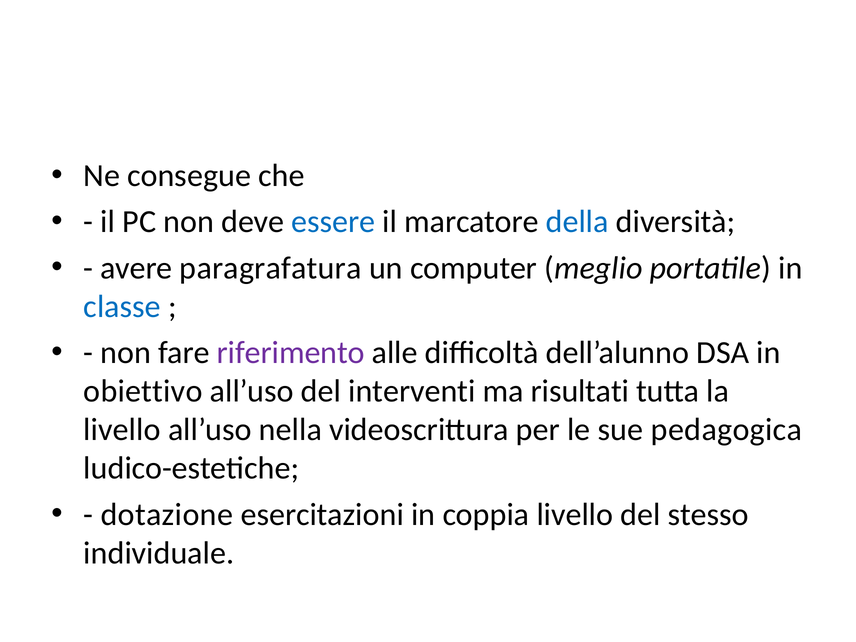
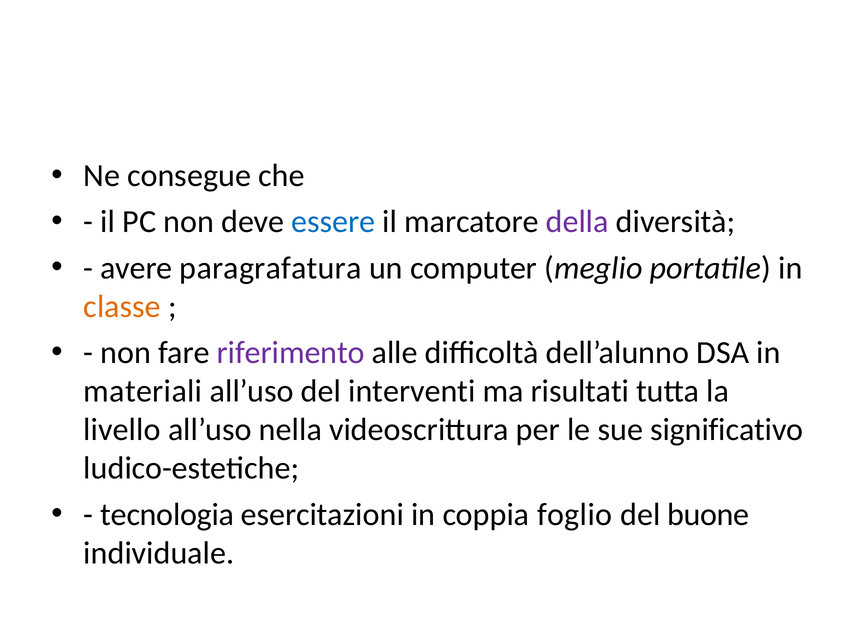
della colour: blue -> purple
classe colour: blue -> orange
obiettivo: obiettivo -> materiali
pedagogica: pedagogica -> significativo
dotazione: dotazione -> tecnologia
coppia livello: livello -> foglio
stesso: stesso -> buone
